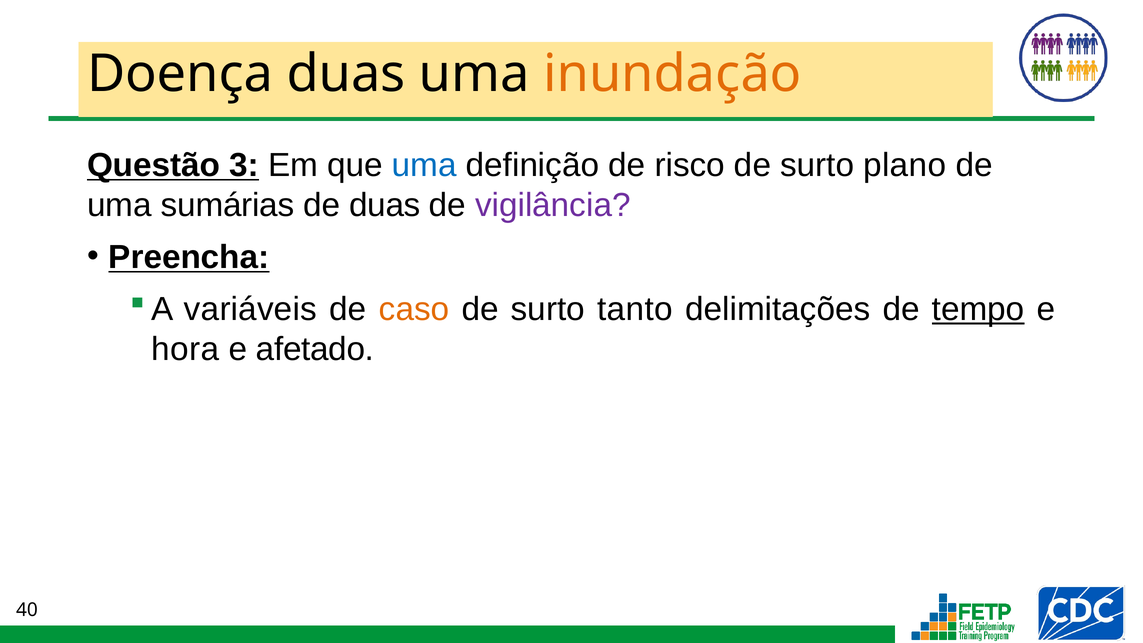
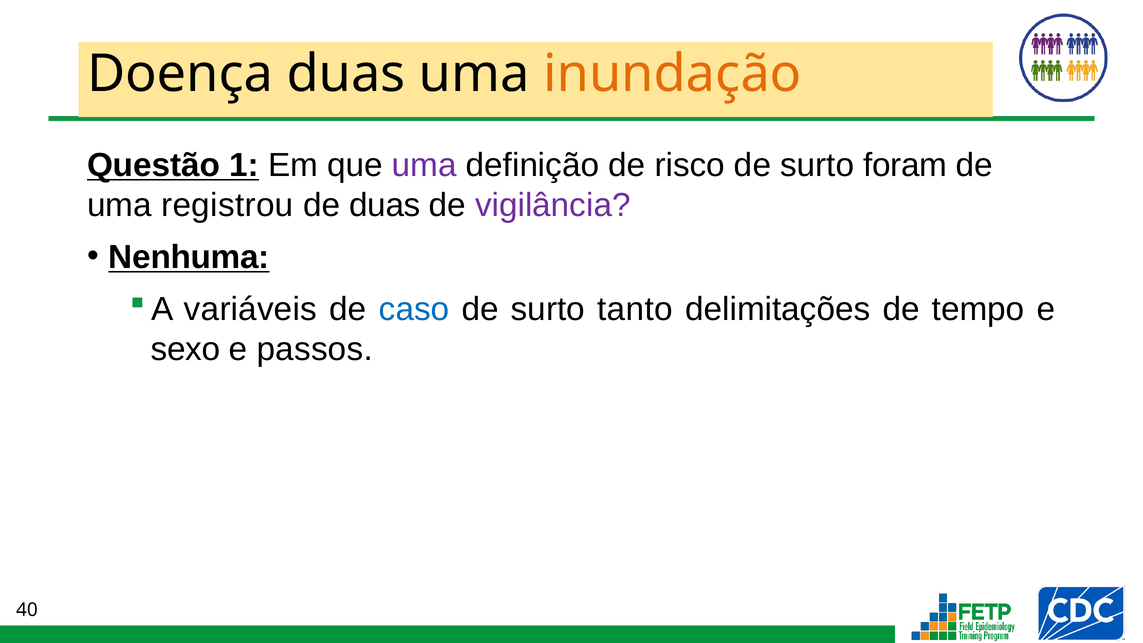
3: 3 -> 1
uma at (424, 165) colour: blue -> purple
plano: plano -> foram
sumárias: sumárias -> registrou
Preencha: Preencha -> Nenhuma
caso colour: orange -> blue
tempo underline: present -> none
hora: hora -> sexo
afetado: afetado -> passos
